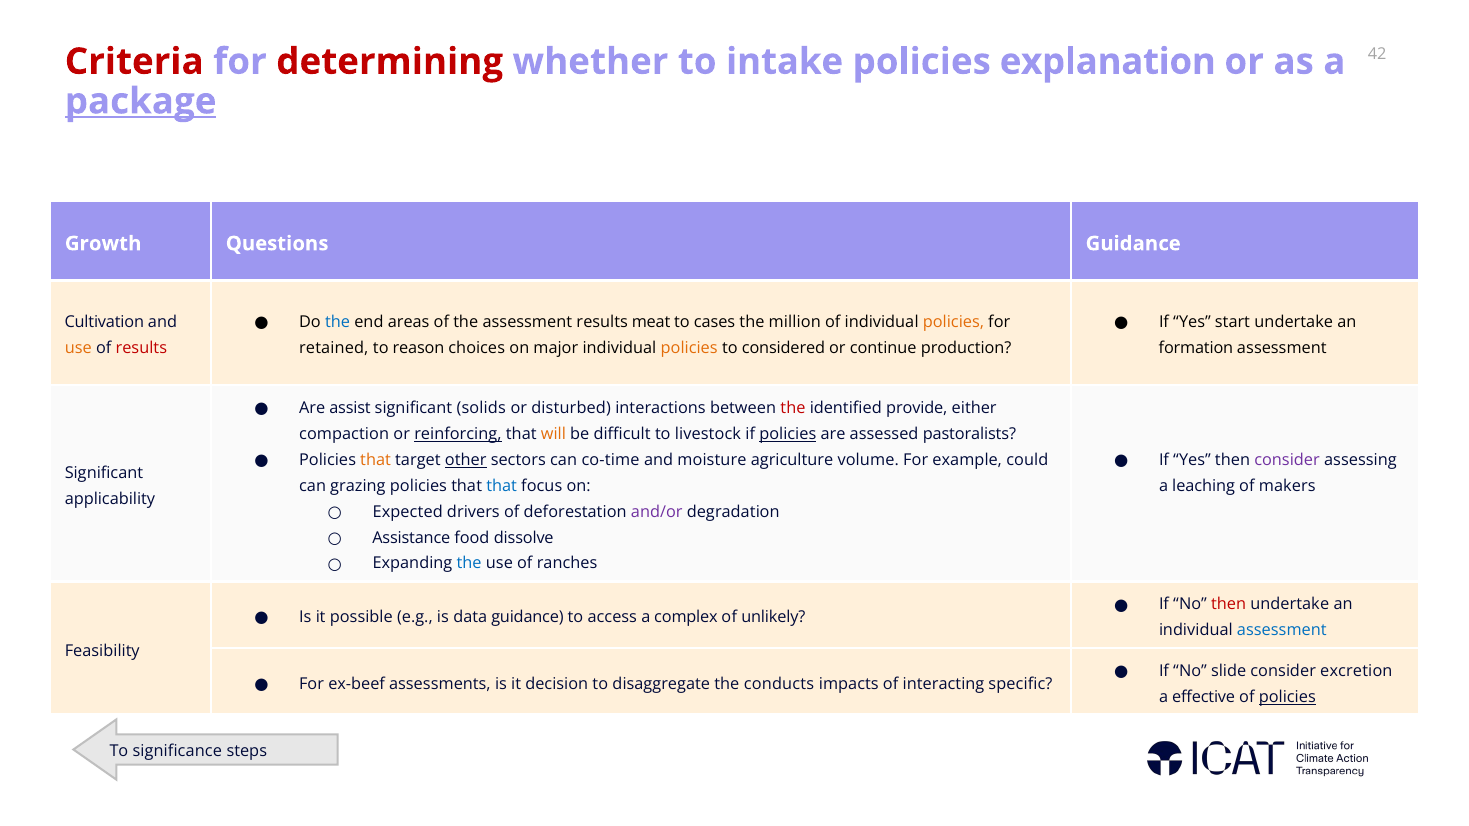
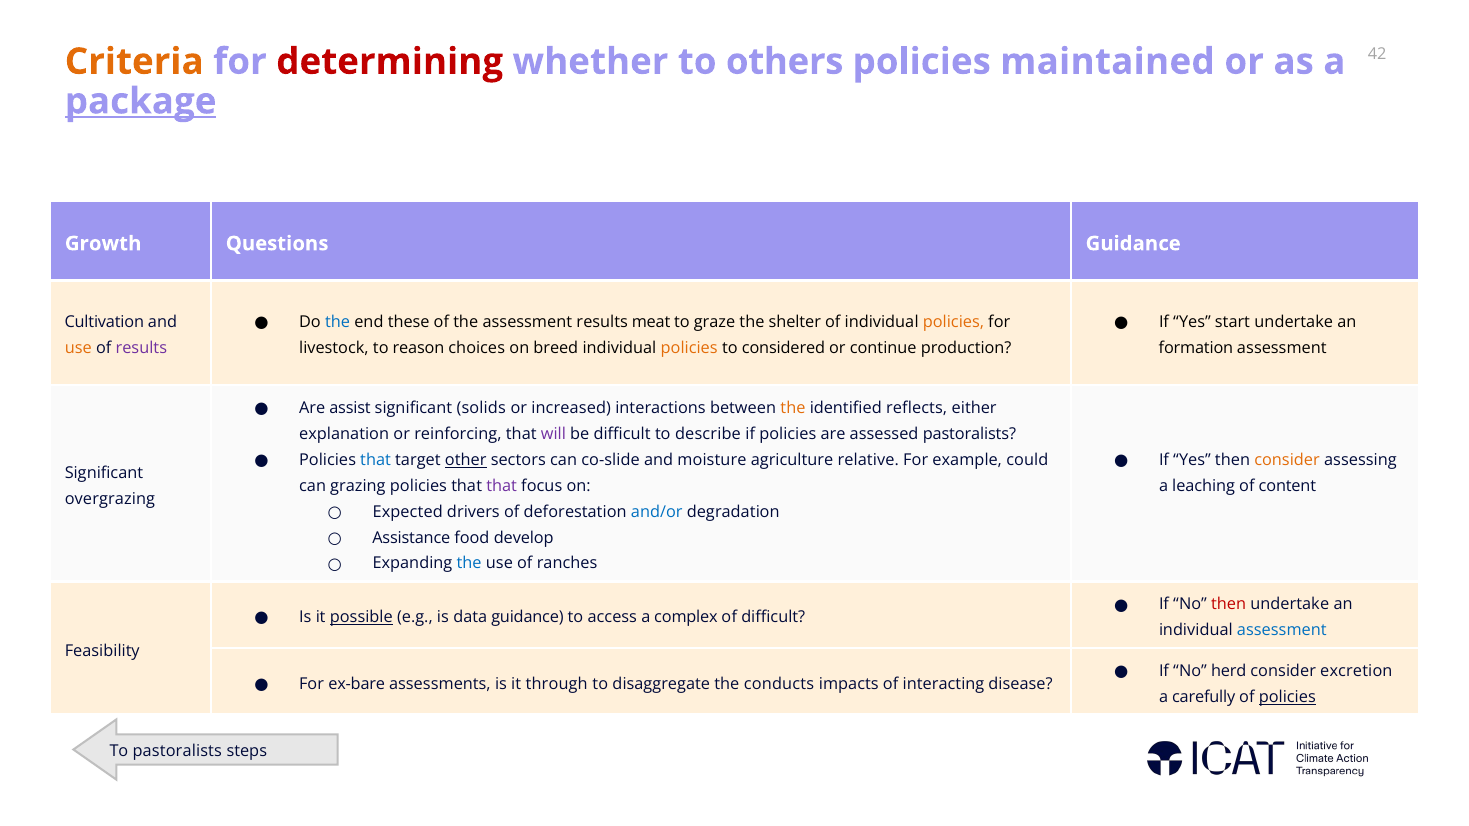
Criteria colour: red -> orange
intake: intake -> others
explanation: explanation -> maintained
areas: areas -> these
cases: cases -> graze
million: million -> shelter
results at (141, 348) colour: red -> purple
retained: retained -> livestock
major: major -> breed
disturbed: disturbed -> increased
the at (793, 408) colour: red -> orange
provide: provide -> reflects
compaction: compaction -> explanation
reinforcing underline: present -> none
will colour: orange -> purple
livestock: livestock -> describe
policies at (788, 434) underline: present -> none
that at (376, 460) colour: orange -> blue
co-time: co-time -> co-slide
volume: volume -> relative
consider at (1287, 460) colour: purple -> orange
that at (502, 486) colour: blue -> purple
makers: makers -> content
applicability: applicability -> overgrazing
and/or colour: purple -> blue
dissolve: dissolve -> develop
possible underline: none -> present
of unlikely: unlikely -> difficult
slide: slide -> herd
ex-beef: ex-beef -> ex-bare
decision: decision -> through
specific: specific -> disease
effective: effective -> carefully
To significance: significance -> pastoralists
